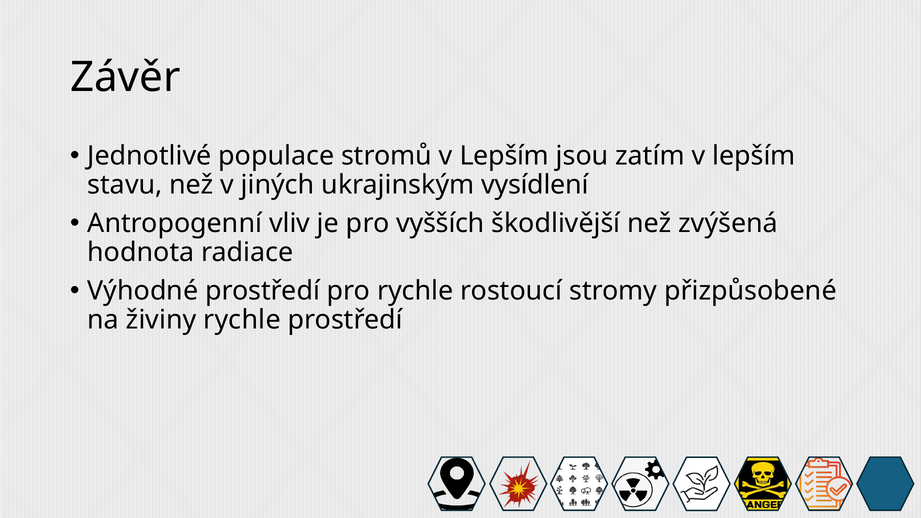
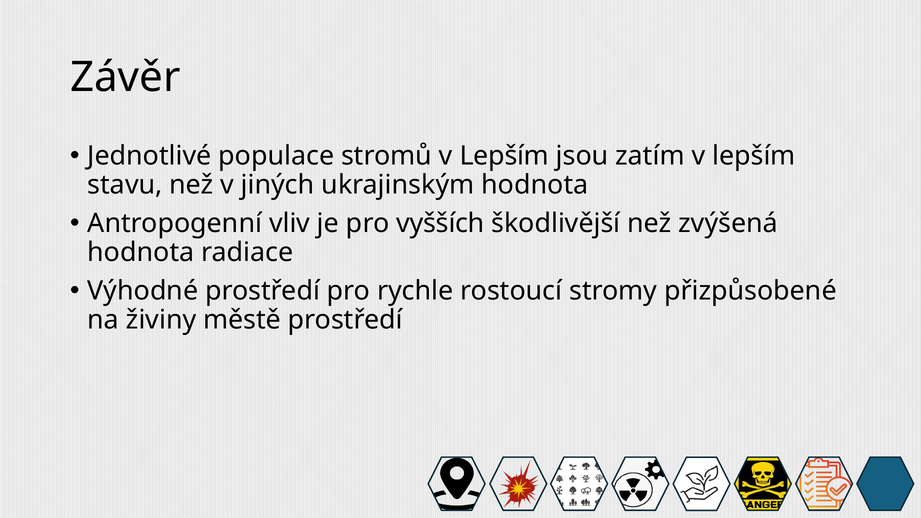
ukrajinským vysídlení: vysídlení -> hodnota
živiny rychle: rychle -> městě
